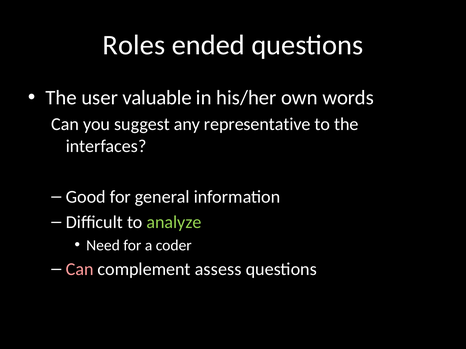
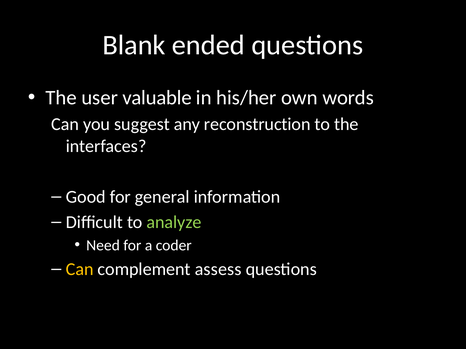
Roles: Roles -> Blank
representative: representative -> reconstruction
Can at (80, 270) colour: pink -> yellow
